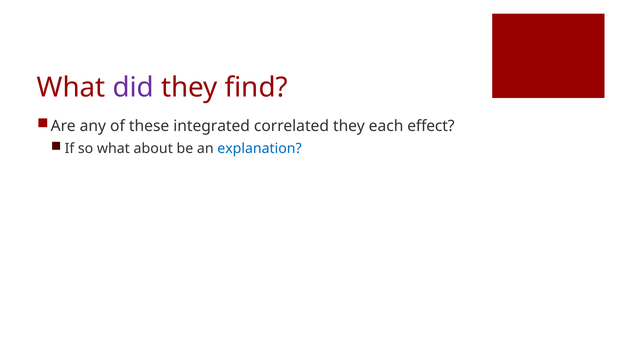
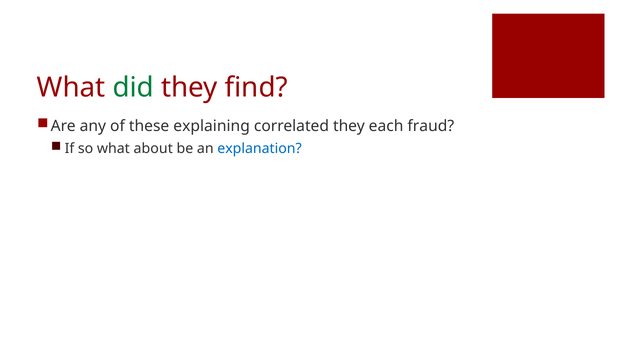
did colour: purple -> green
integrated: integrated -> explaining
effect: effect -> fraud
